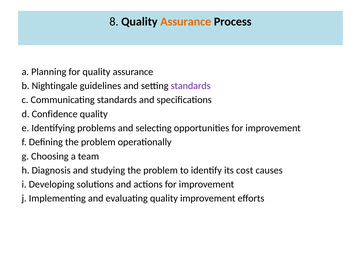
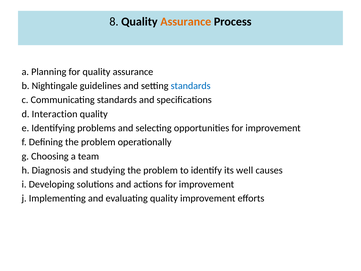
standards at (191, 86) colour: purple -> blue
Confidence: Confidence -> Interaction
cost: cost -> well
